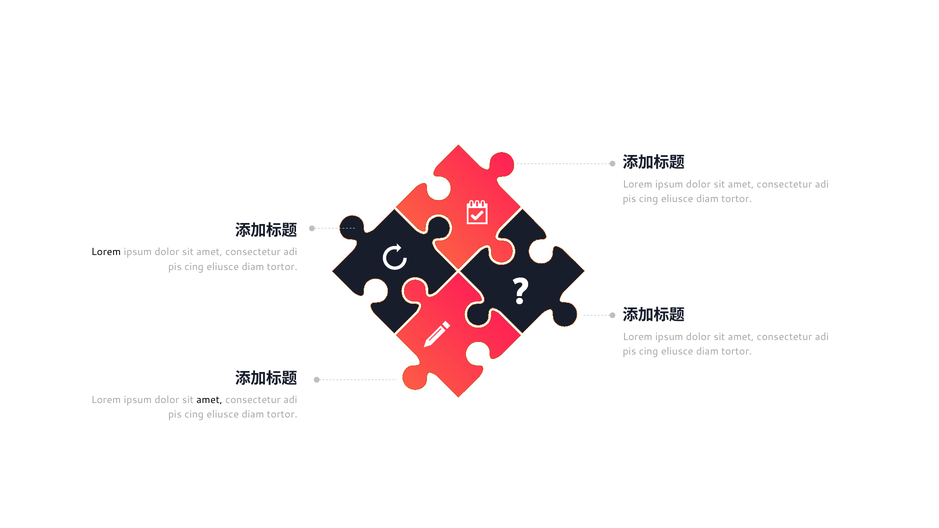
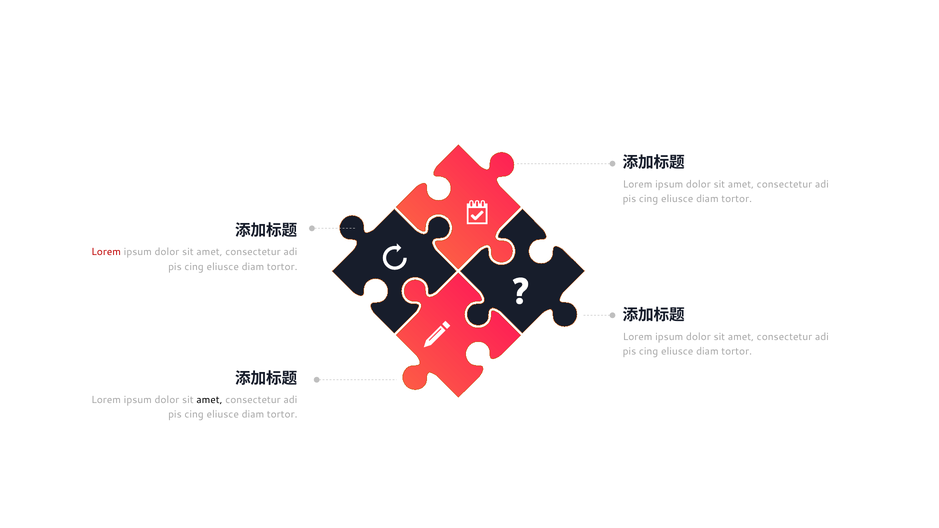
Lorem at (106, 252) colour: black -> red
